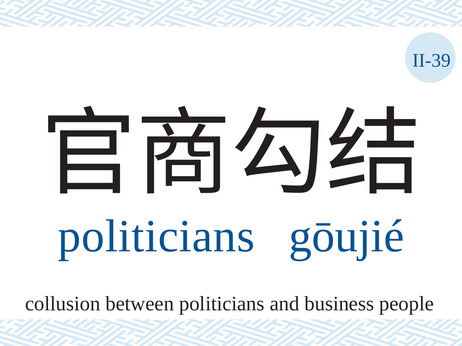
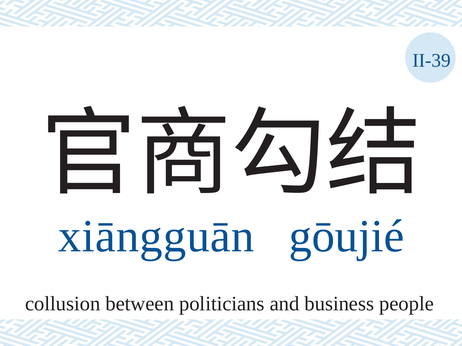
politicians at (156, 236): politicians -> xiāngguān
